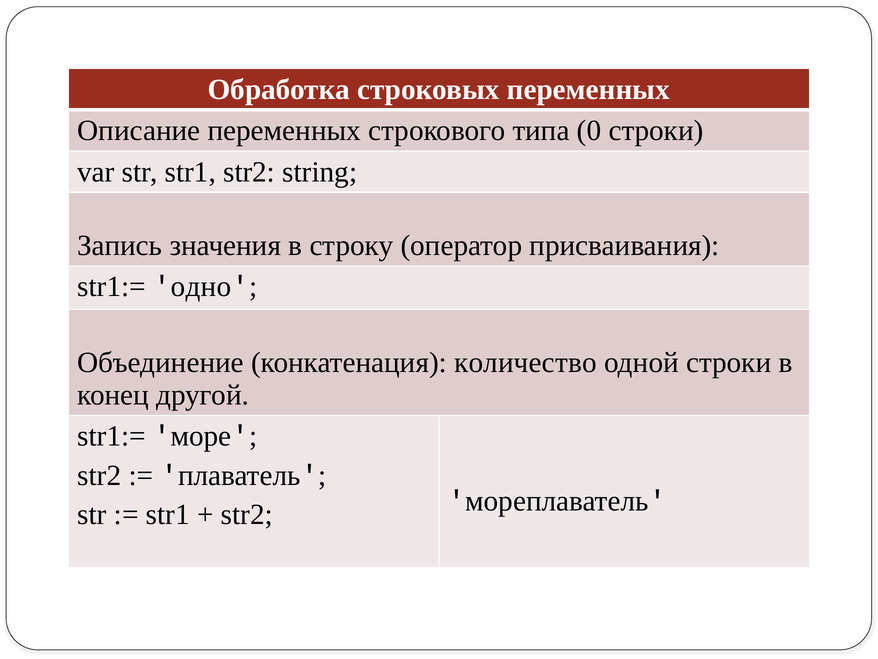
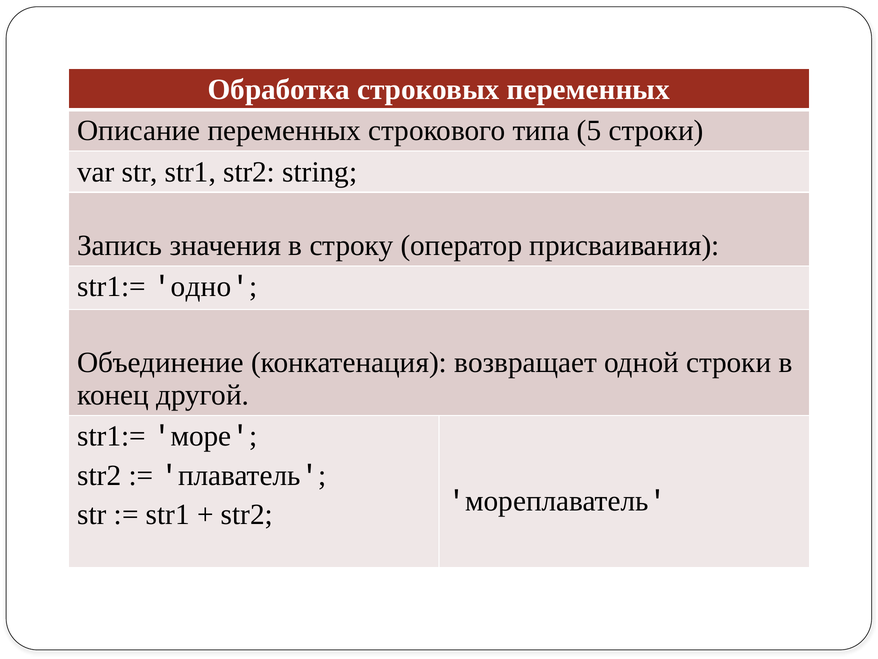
0: 0 -> 5
количество: количество -> возвращает
